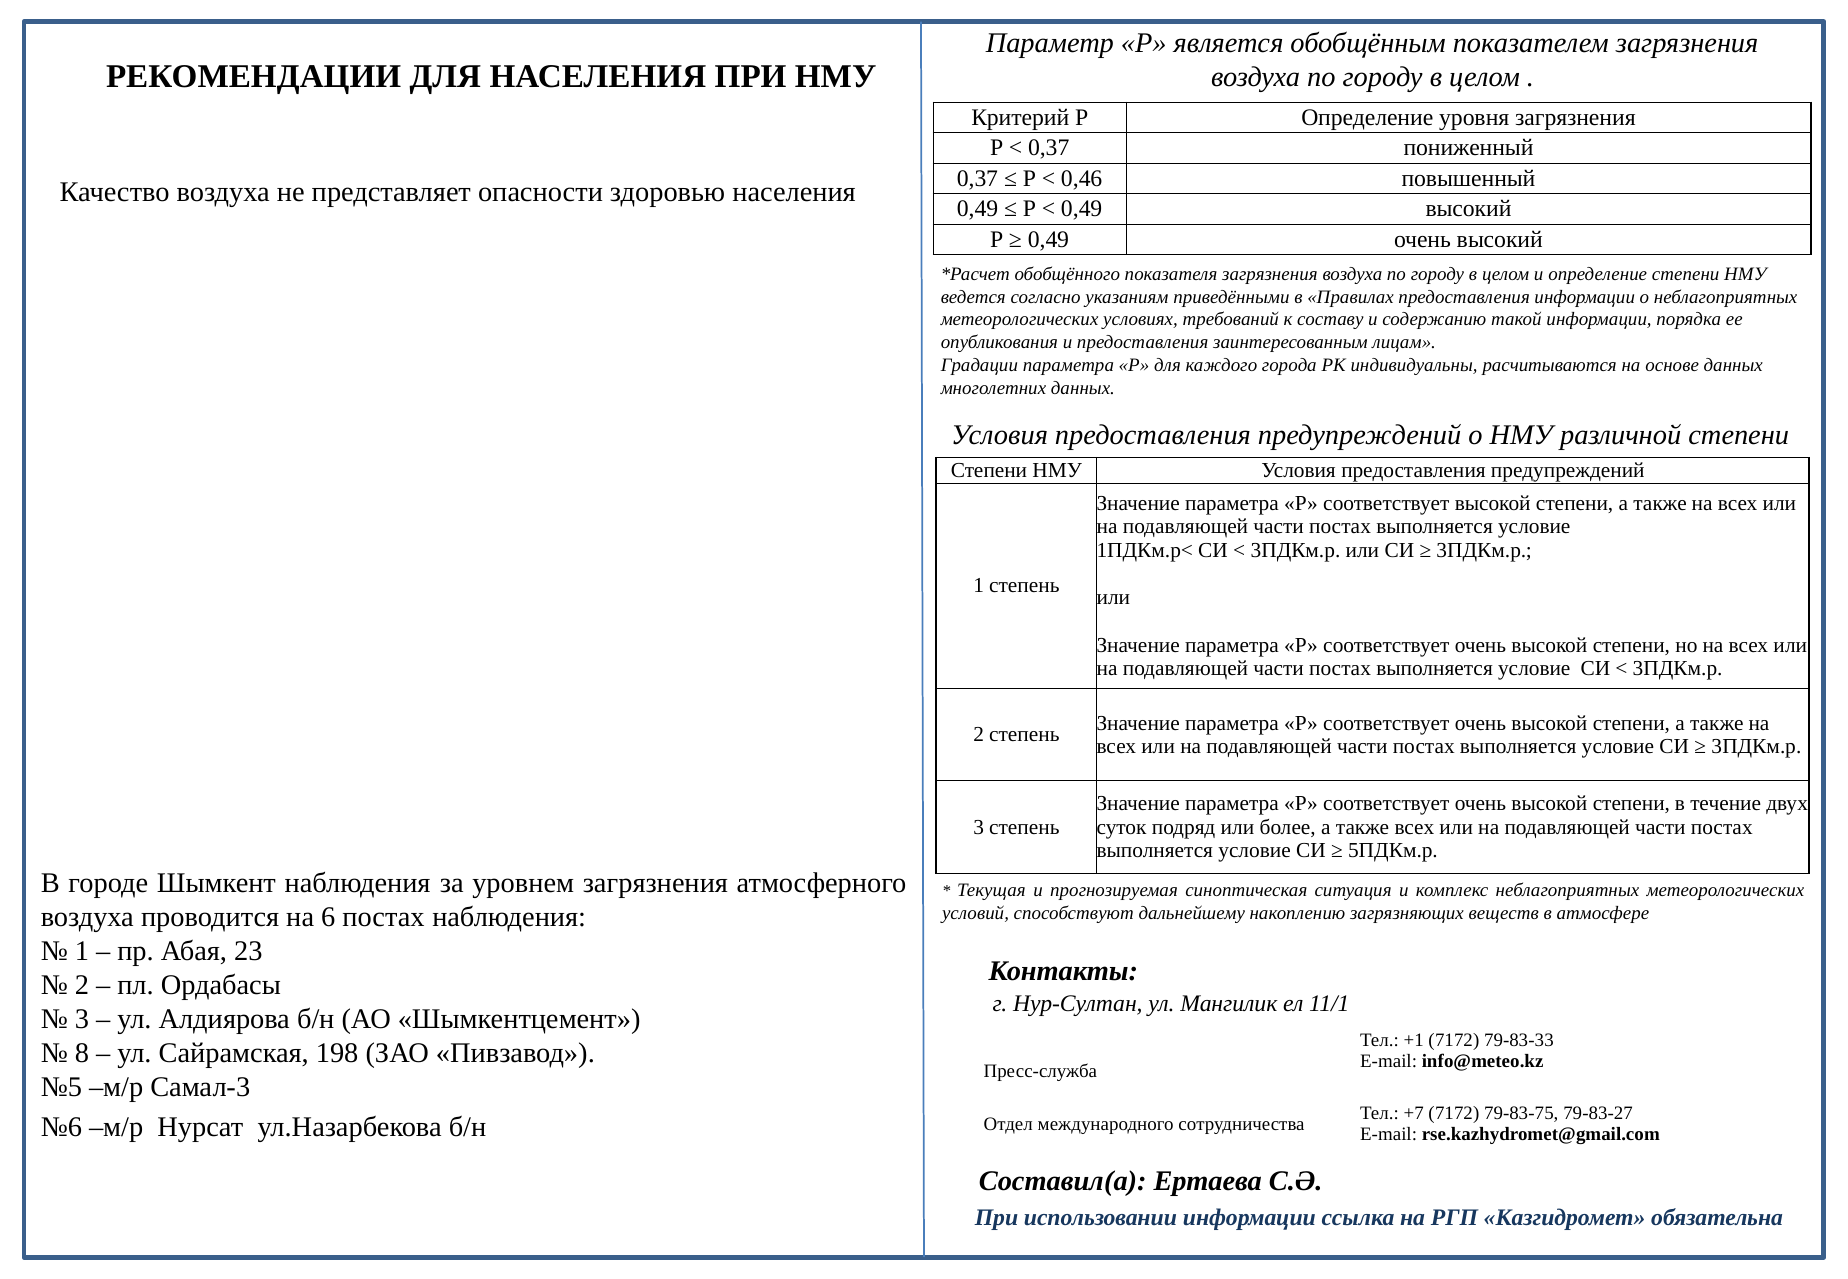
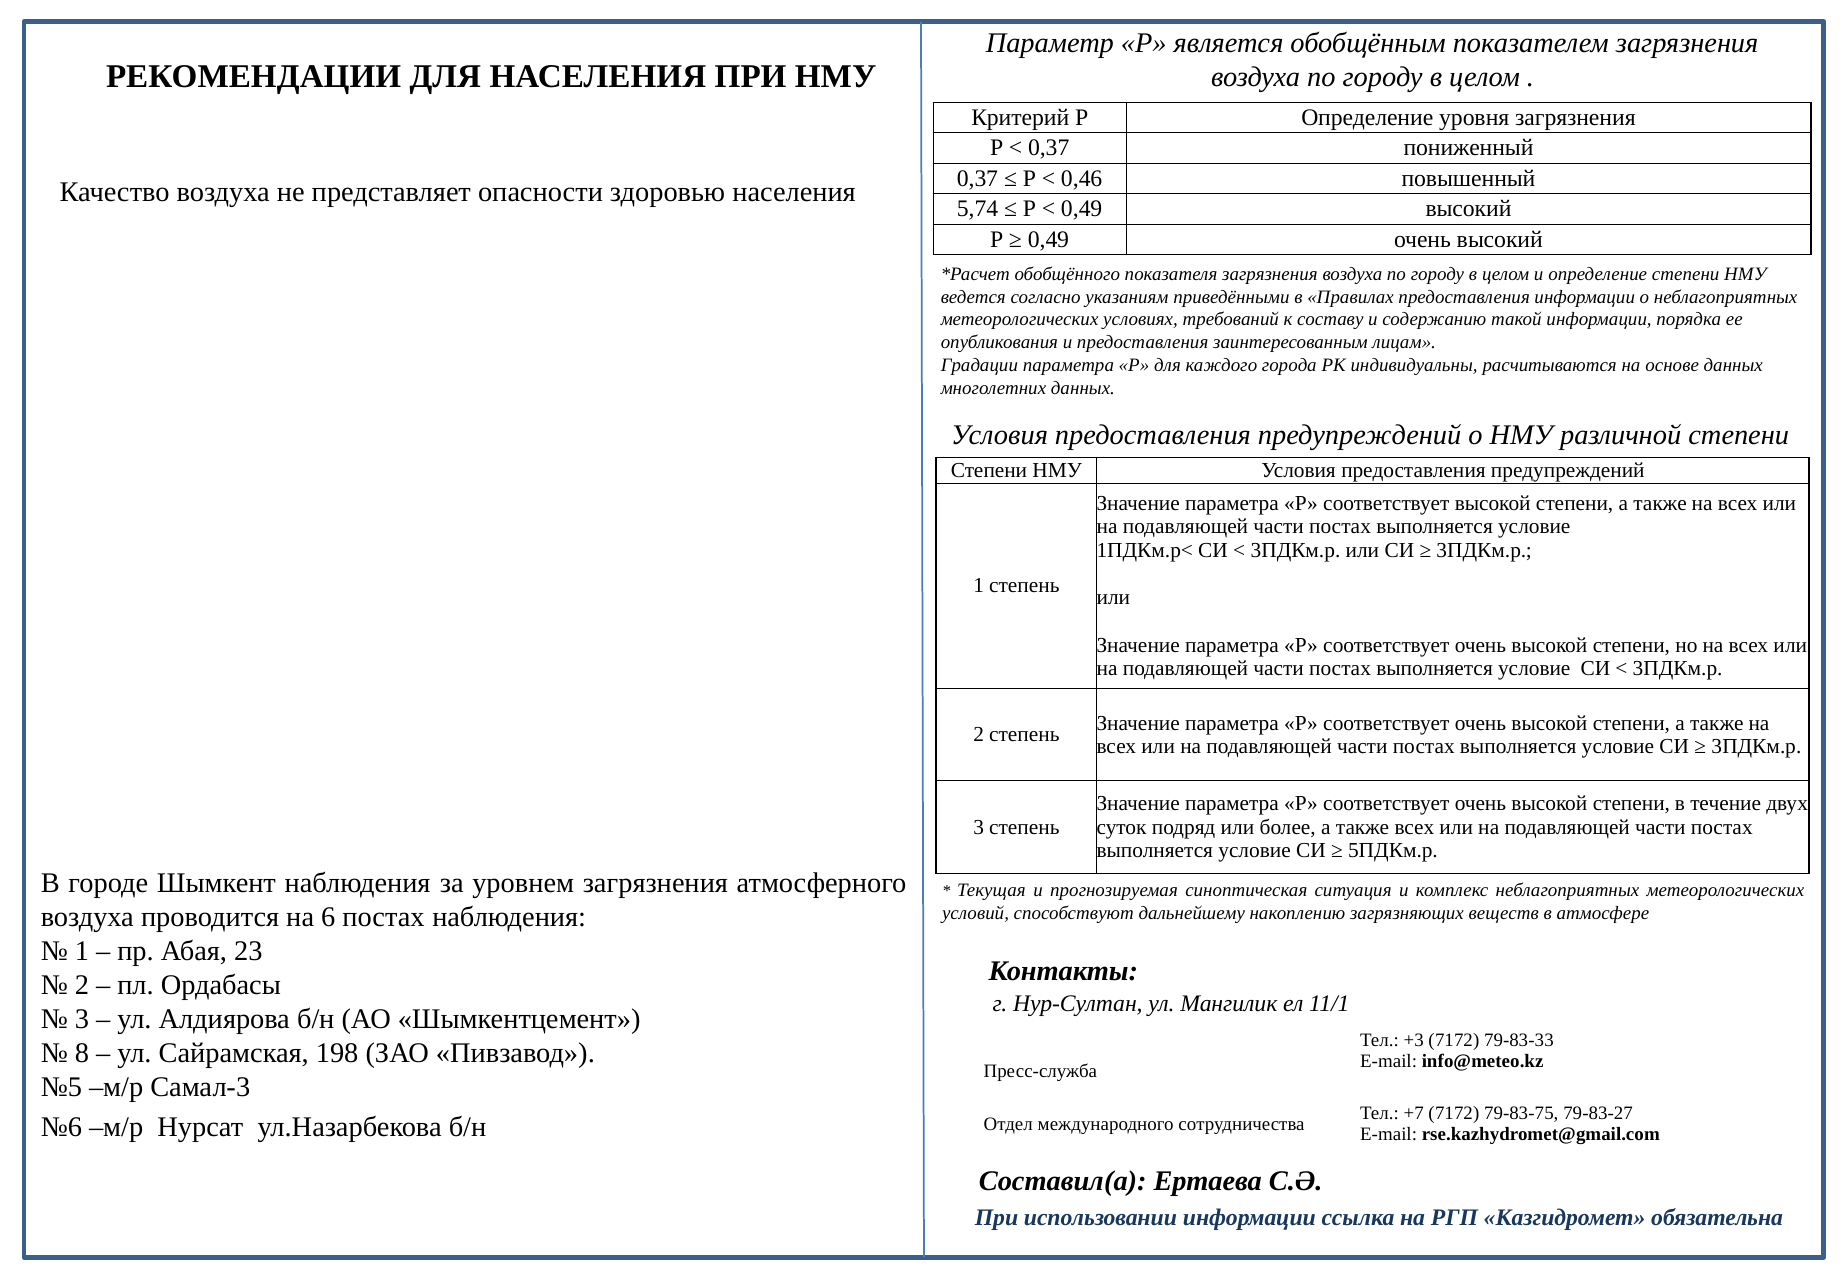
0,49 at (978, 209): 0,49 -> 5,74
+1: +1 -> +3
